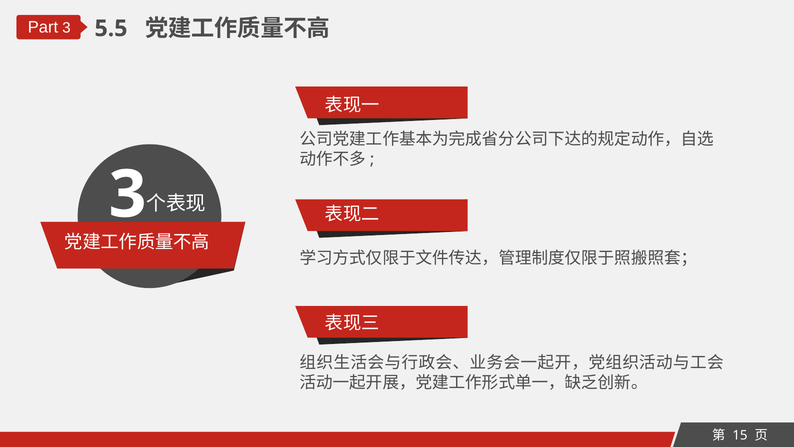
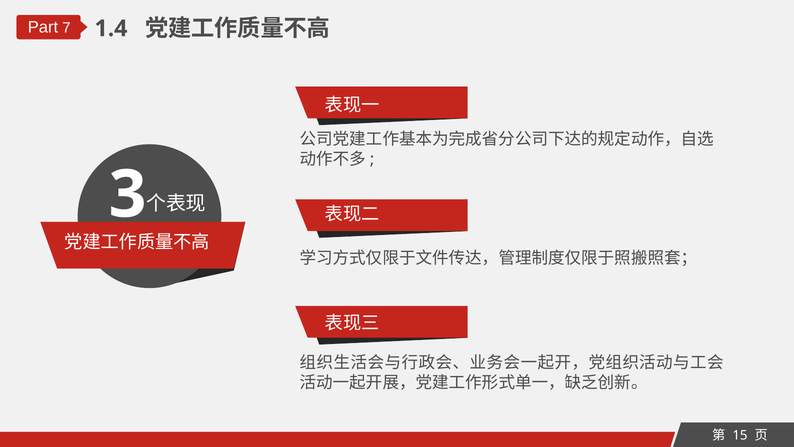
Part 3: 3 -> 7
5.5: 5.5 -> 1.4
